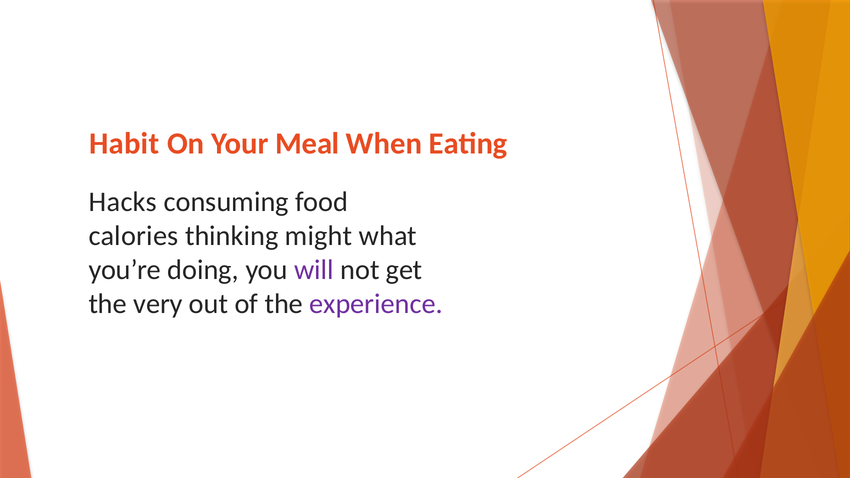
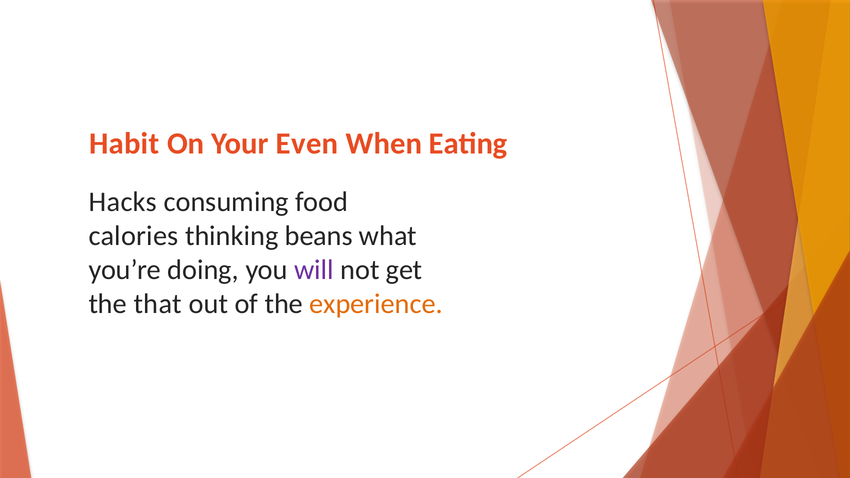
Meal: Meal -> Even
might: might -> beans
very: very -> that
experience colour: purple -> orange
